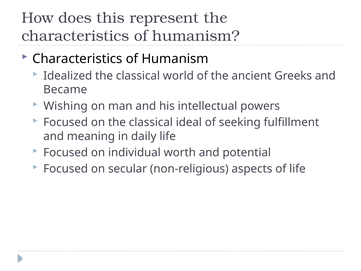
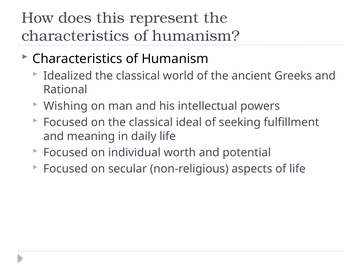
Became: Became -> Rational
